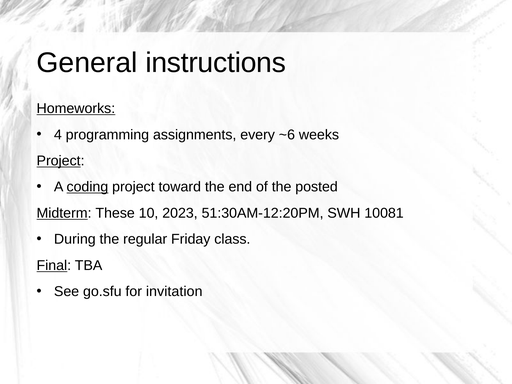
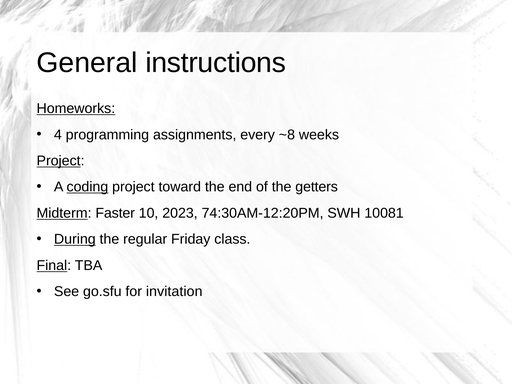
~6: ~6 -> ~8
posted: posted -> getters
These: These -> Faster
51:30AM-12:20PM: 51:30AM-12:20PM -> 74:30AM-12:20PM
During underline: none -> present
